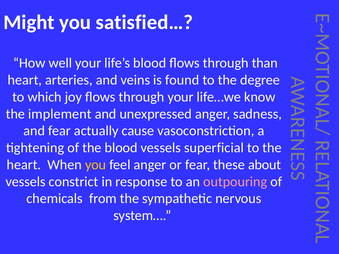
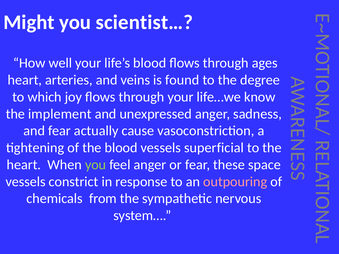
satisfied…: satisfied… -> scientist…
than: than -> ages
you at (96, 165) colour: yellow -> light green
about: about -> space
